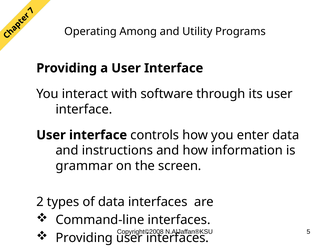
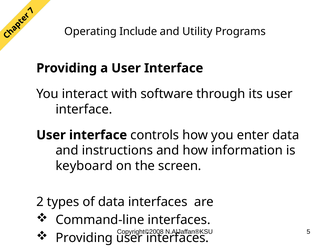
Among: Among -> Include
grammar: grammar -> keyboard
